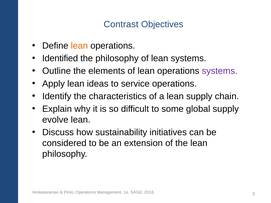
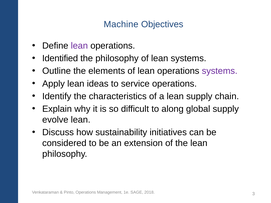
Contrast: Contrast -> Machine
lean at (79, 46) colour: orange -> purple
some: some -> along
